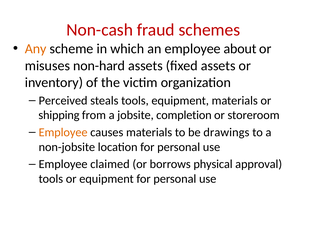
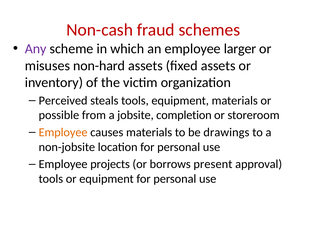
Any colour: orange -> purple
about: about -> larger
shipping: shipping -> possible
claimed: claimed -> projects
physical: physical -> present
